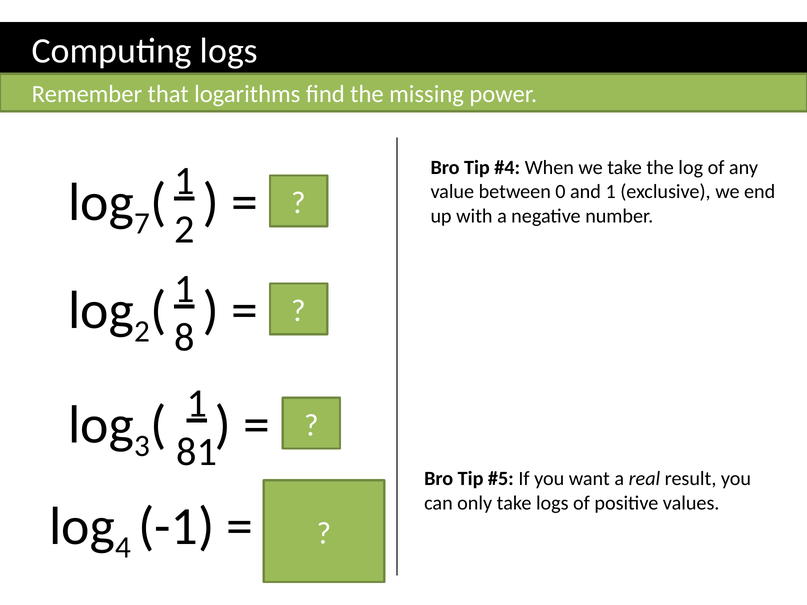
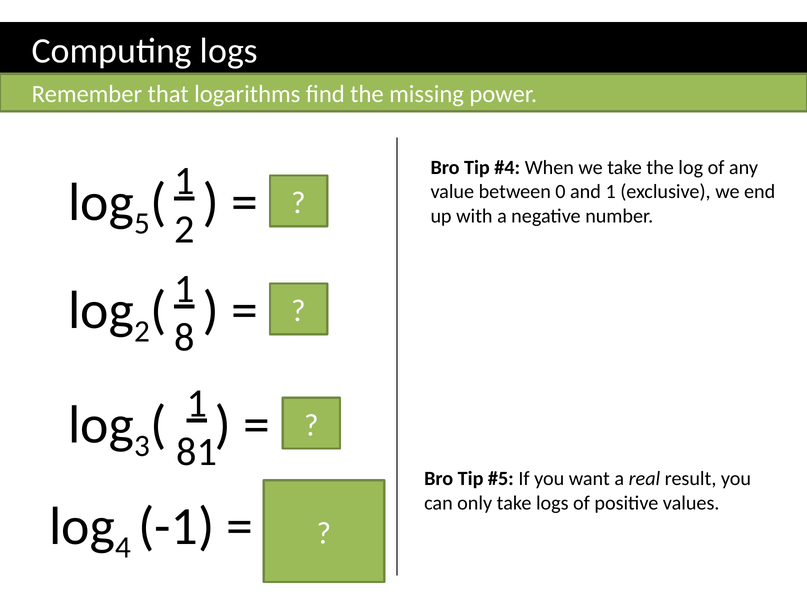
7: 7 -> 5
